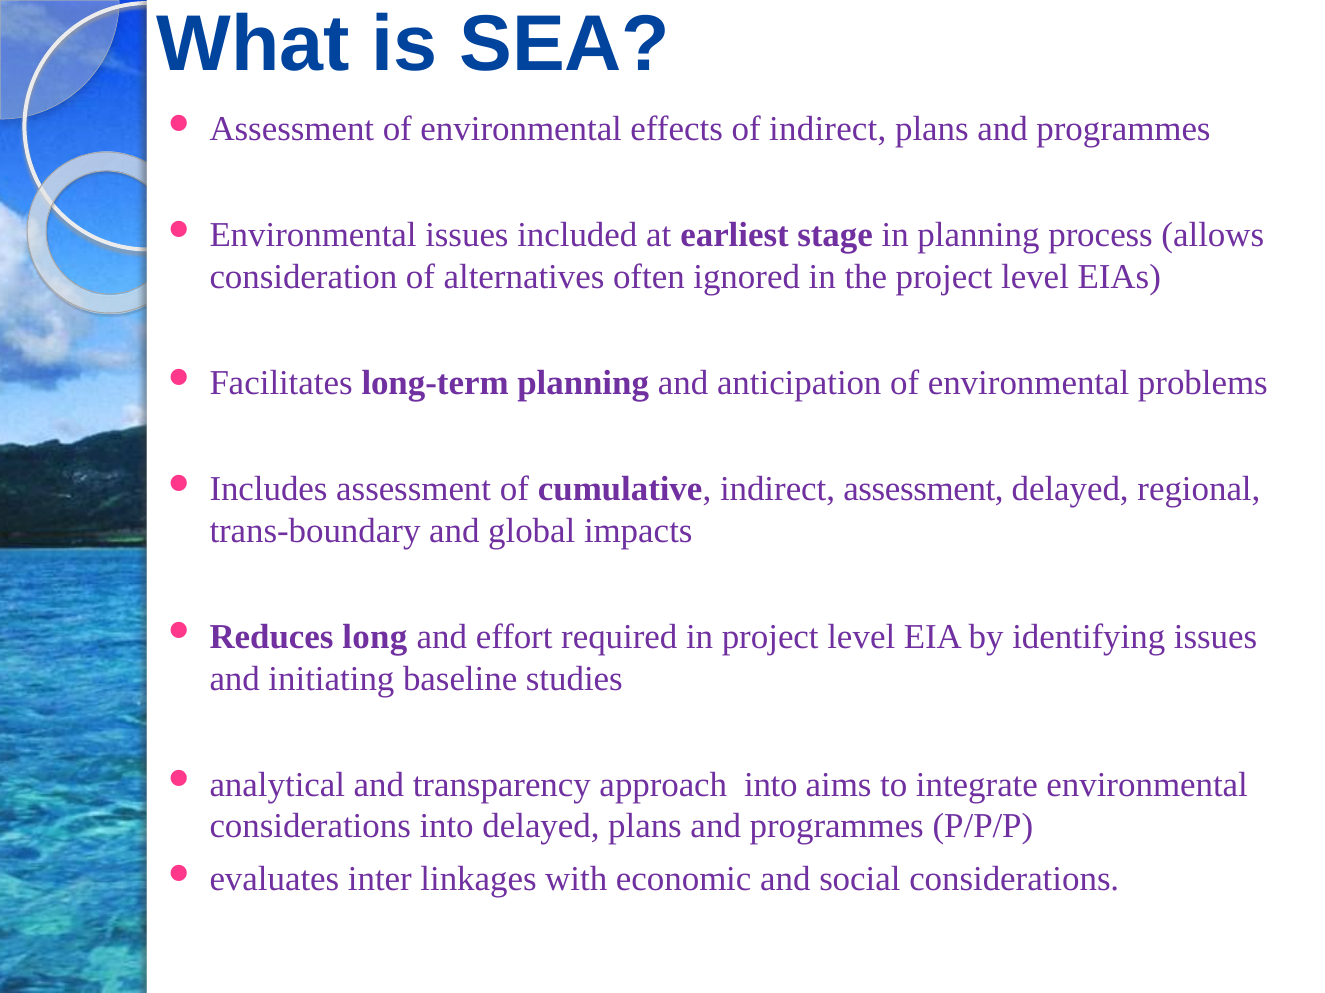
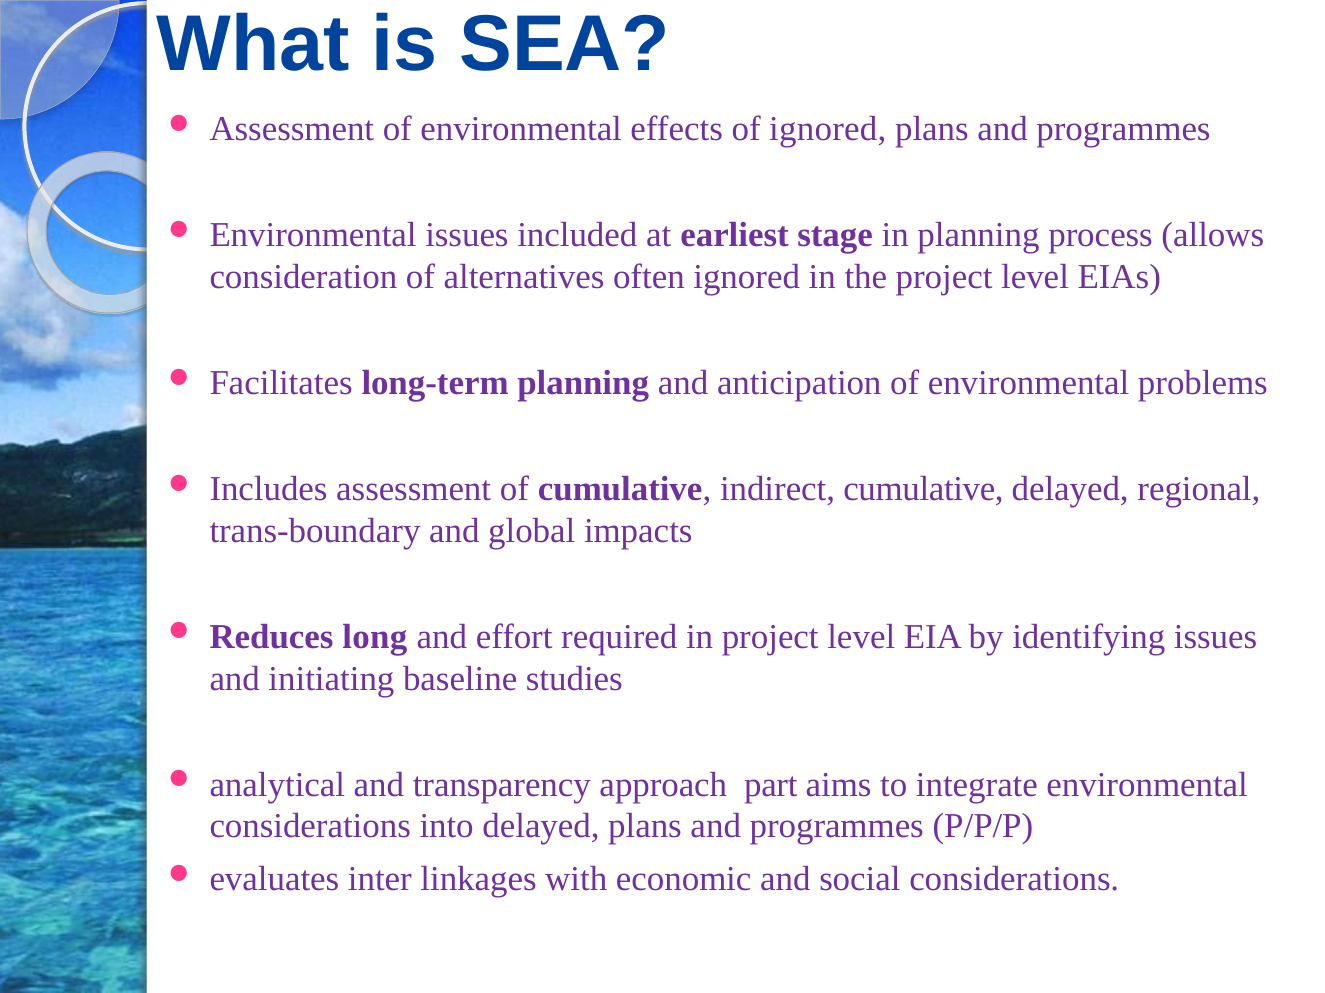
of indirect: indirect -> ignored
indirect assessment: assessment -> cumulative
approach into: into -> part
